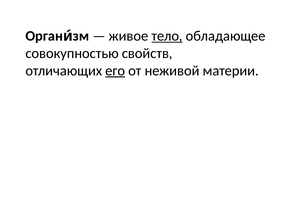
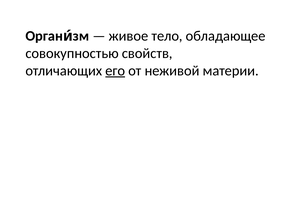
тело underline: present -> none
